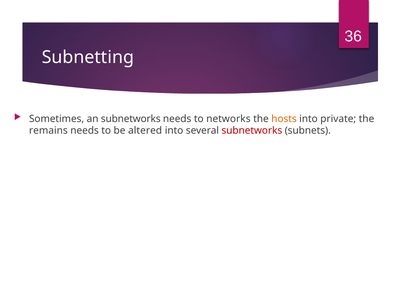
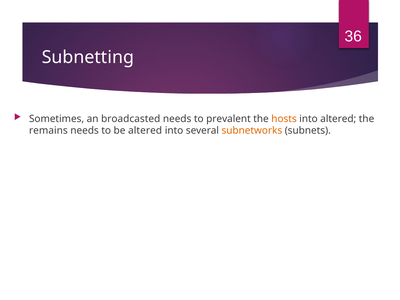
an subnetworks: subnetworks -> broadcasted
networks: networks -> prevalent
into private: private -> altered
subnetworks at (252, 131) colour: red -> orange
